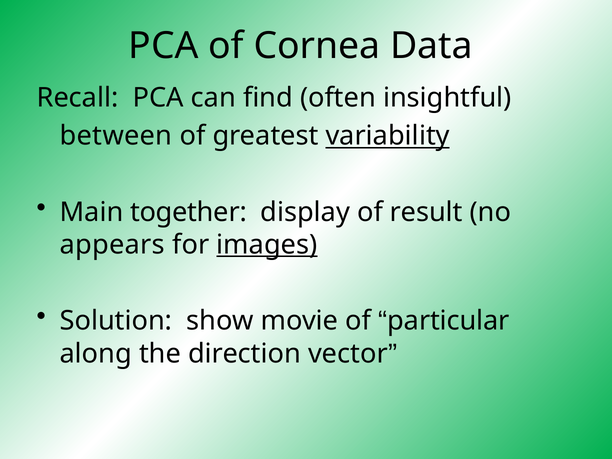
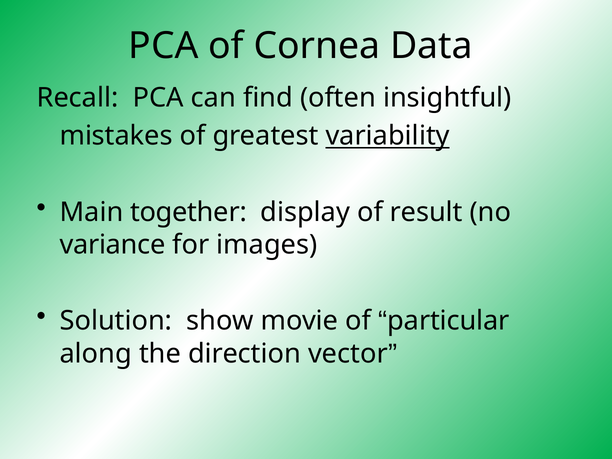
between: between -> mistakes
appears: appears -> variance
images underline: present -> none
